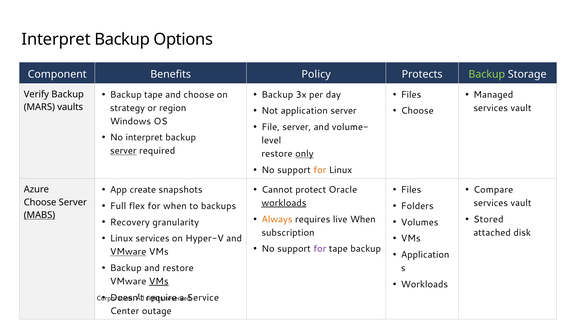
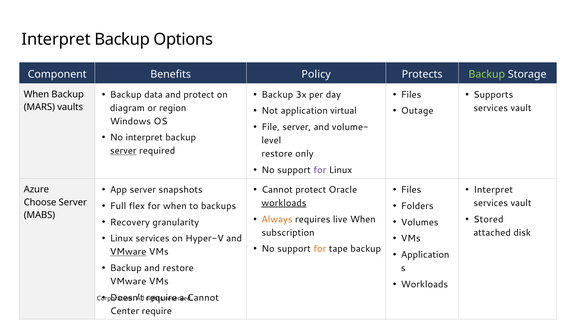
Backup tape: tape -> data
and choose: choose -> protect
Managed: Managed -> Supports
Verify at (36, 94): Verify -> When
strategy: strategy -> diagram
application server: server -> virtual
Choose at (417, 111): Choose -> Outage
only underline: present -> none
for at (320, 170) colour: orange -> purple
App create: create -> server
Compare at (493, 189): Compare -> Interpret
MABS underline: present -> none
for at (320, 248) colour: purple -> orange
VMs at (159, 281) underline: present -> none
Service at (203, 297): Service -> Cannot
Center outage: outage -> require
